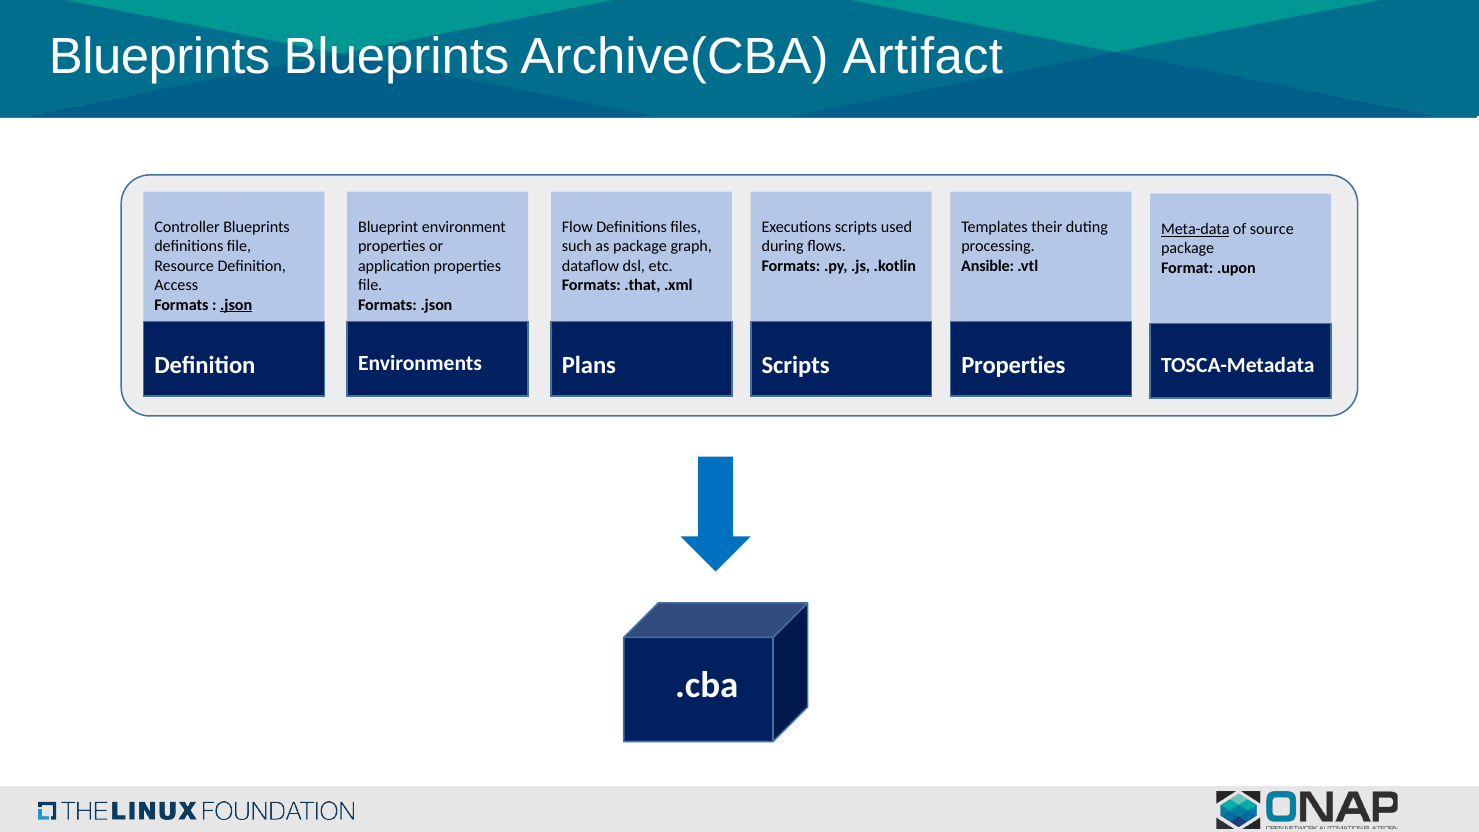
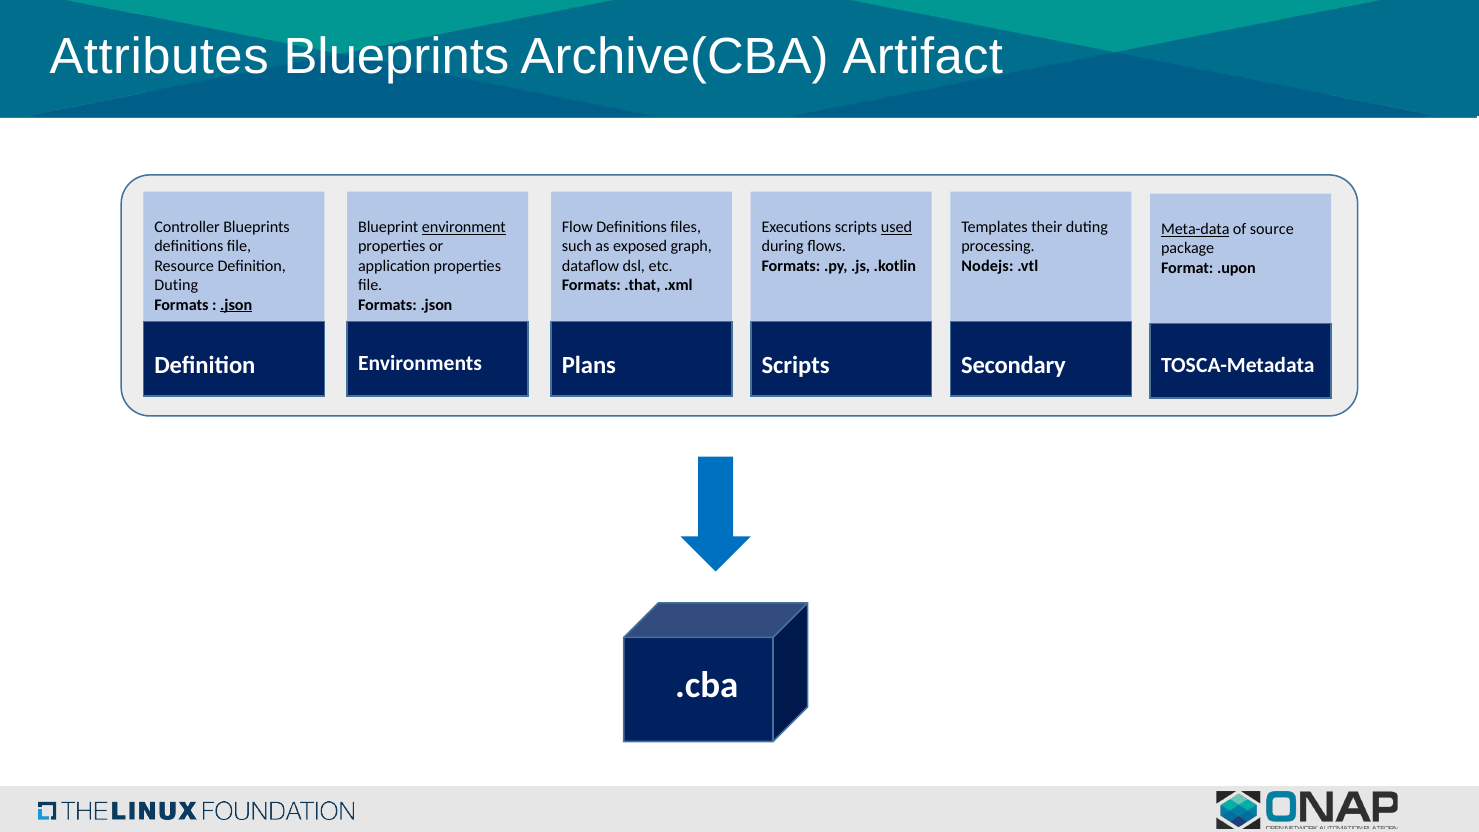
Blueprints at (160, 57): Blueprints -> Attributes
environment underline: none -> present
used underline: none -> present
as package: package -> exposed
Ansible: Ansible -> Nodejs
Access at (176, 285): Access -> Duting
Properties at (1013, 365): Properties -> Secondary
